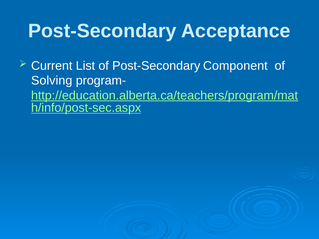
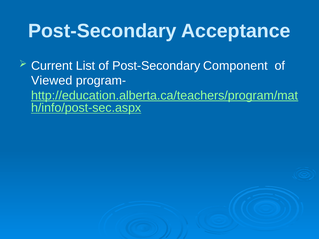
Solving: Solving -> Viewed
